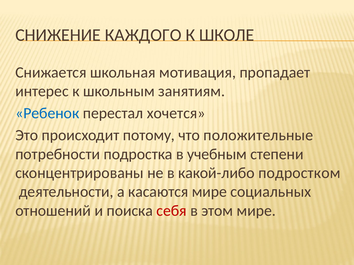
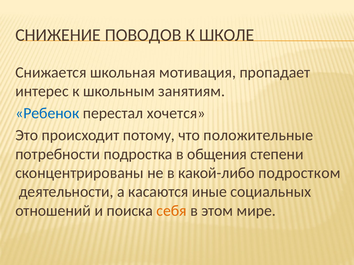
КАЖДОГО: КАЖДОГО -> ПОВОДОВ
учебным: учебным -> общения
касаются мире: мире -> иные
себя colour: red -> orange
